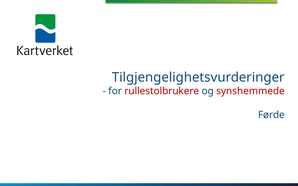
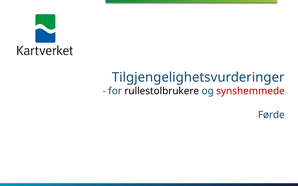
rullestolbrukere colour: red -> black
